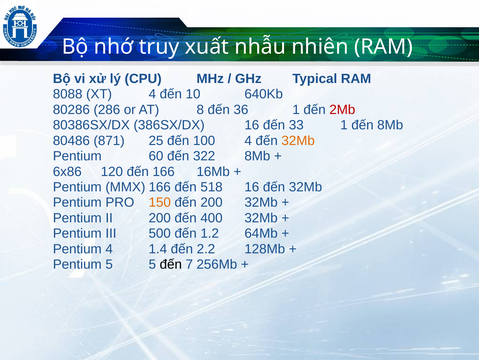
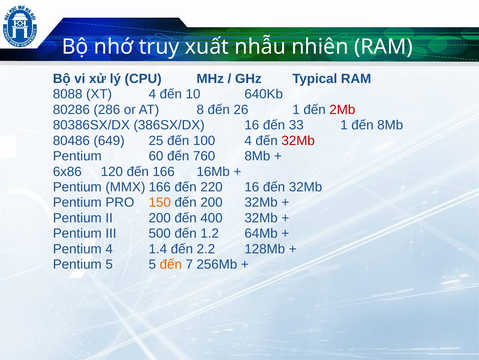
36: 36 -> 26
871: 871 -> 649
32Mb at (298, 140) colour: orange -> red
322: 322 -> 760
518: 518 -> 220
đến at (171, 264) colour: black -> orange
